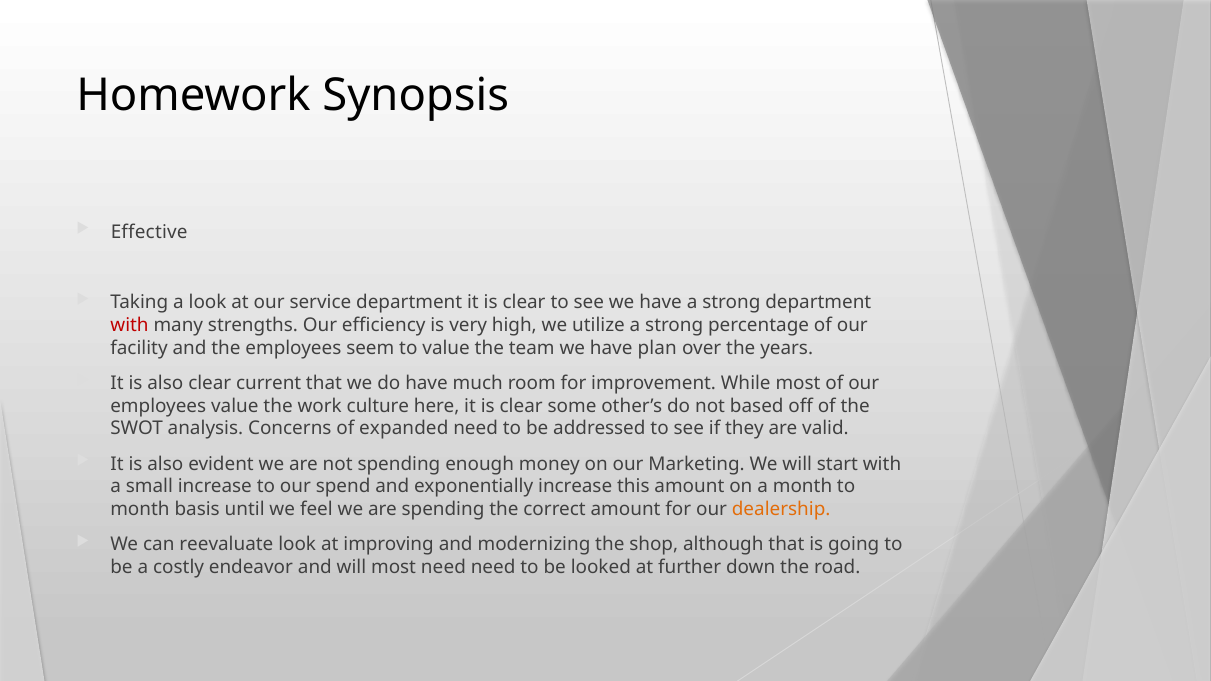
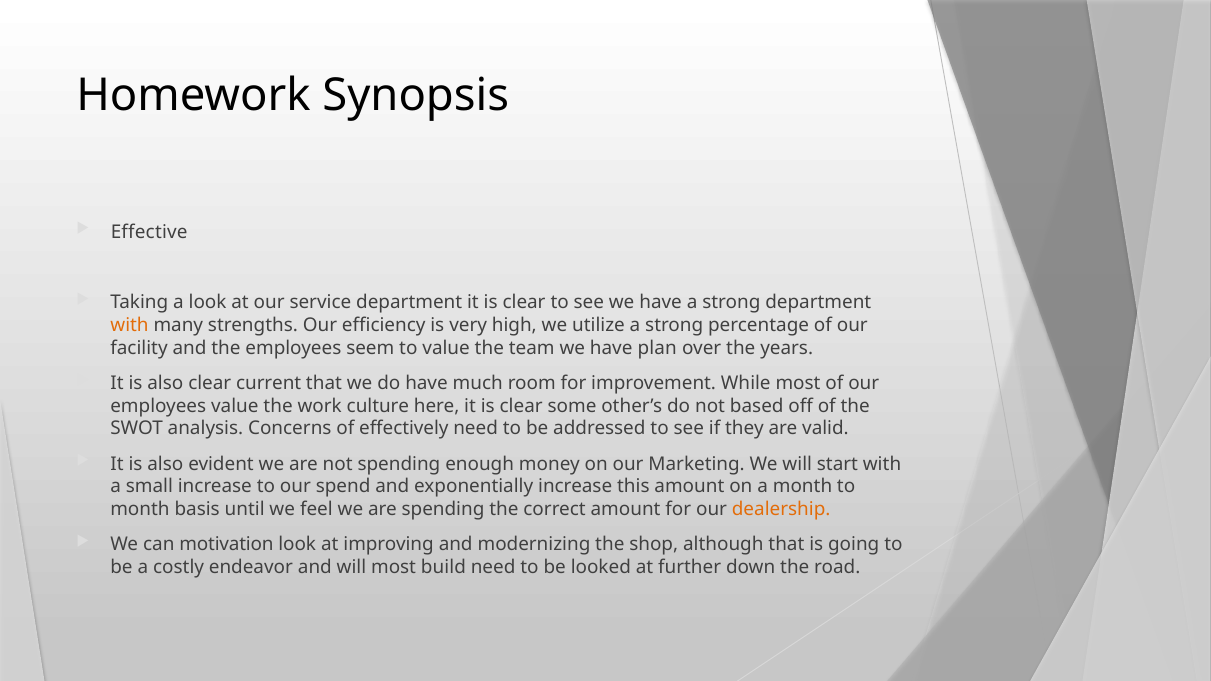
with at (130, 325) colour: red -> orange
expanded: expanded -> effectively
reevaluate: reevaluate -> motivation
most need: need -> build
